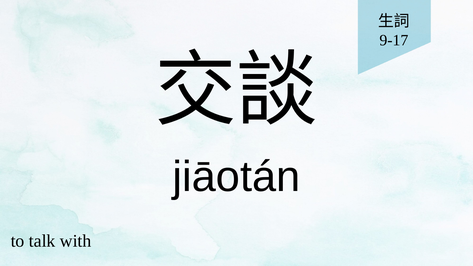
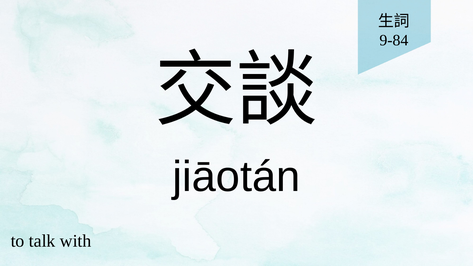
9-17: 9-17 -> 9-84
